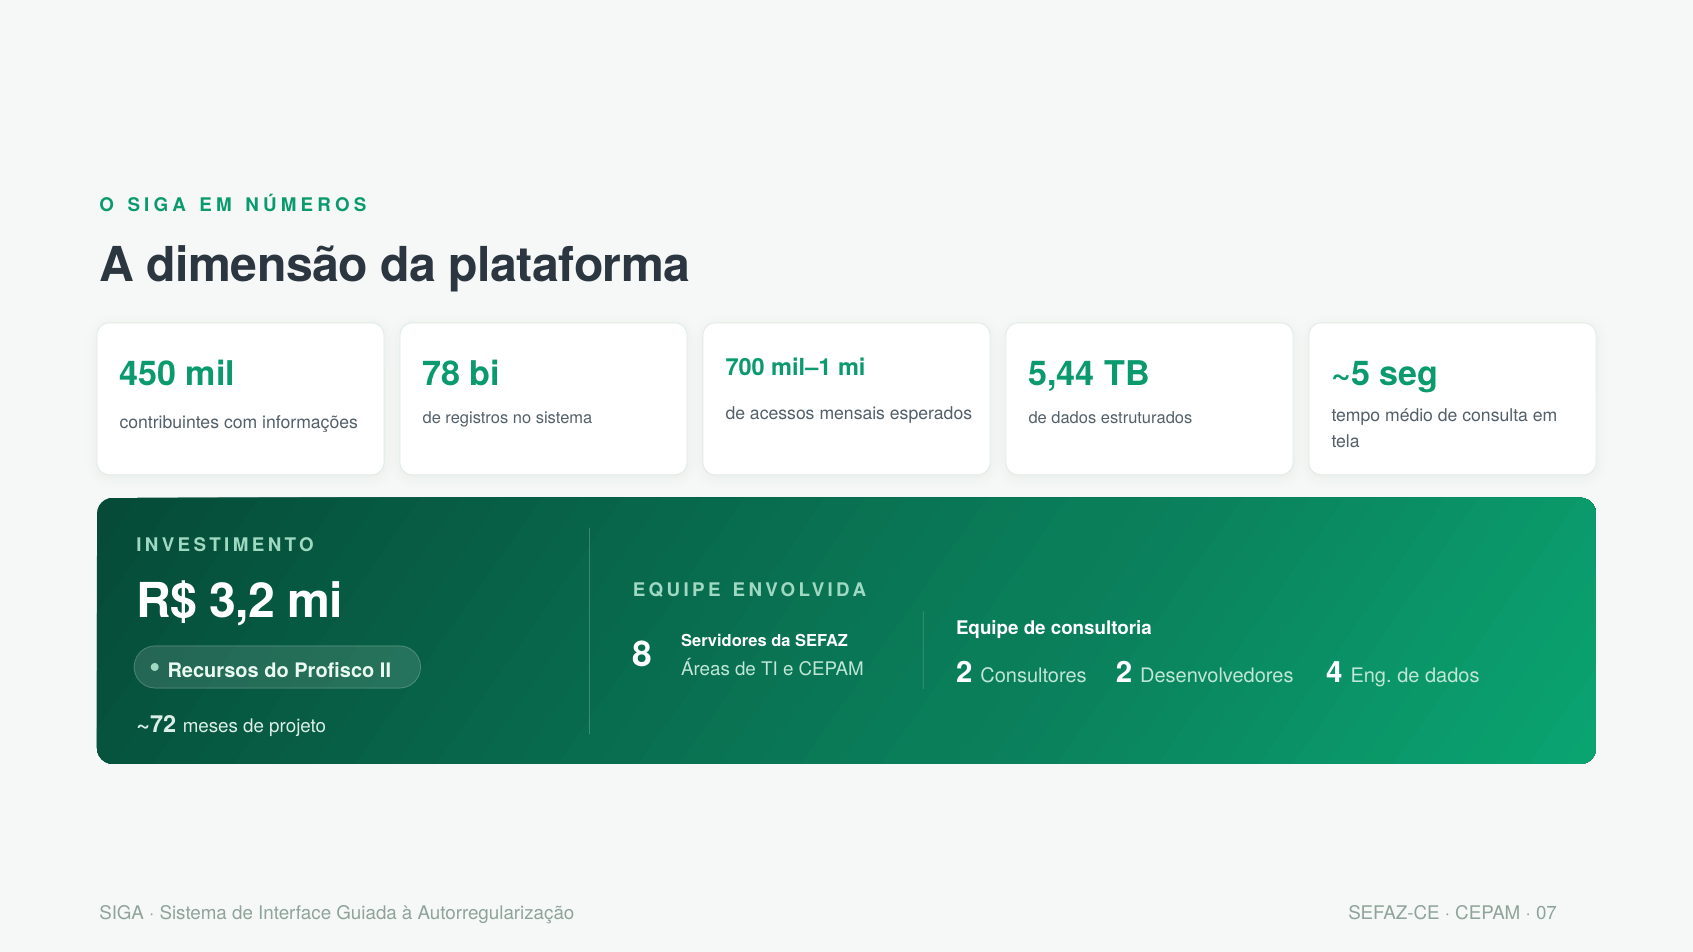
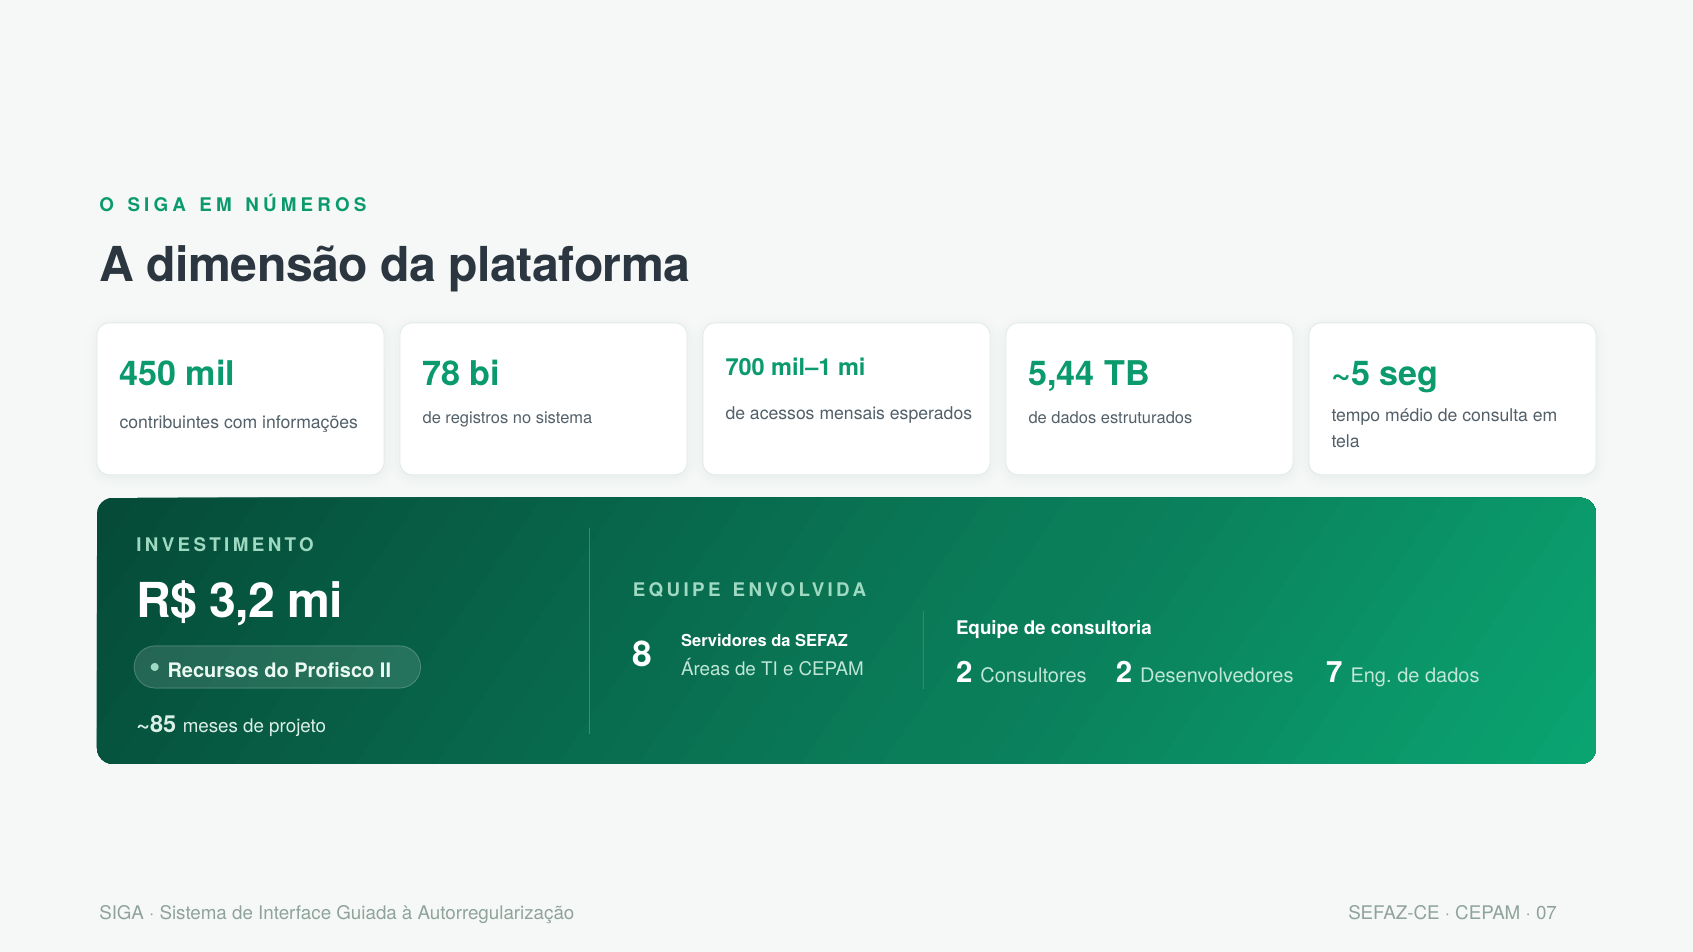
4: 4 -> 7
~72: ~72 -> ~85
